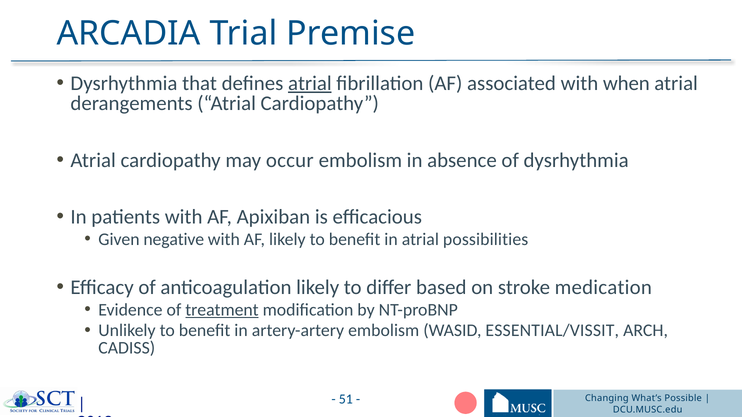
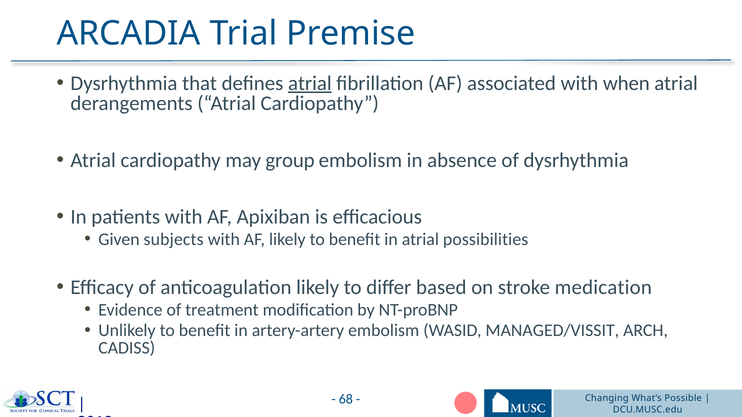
occur: occur -> group
negative: negative -> subjects
treatment underline: present -> none
ESSENTIAL/VISSIT: ESSENTIAL/VISSIT -> MANAGED/VISSIT
51: 51 -> 68
